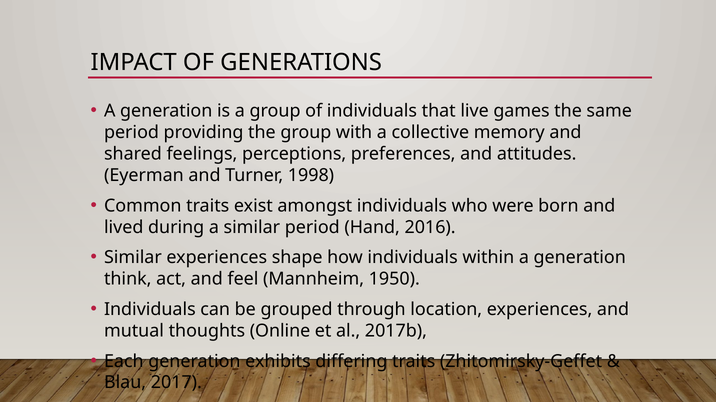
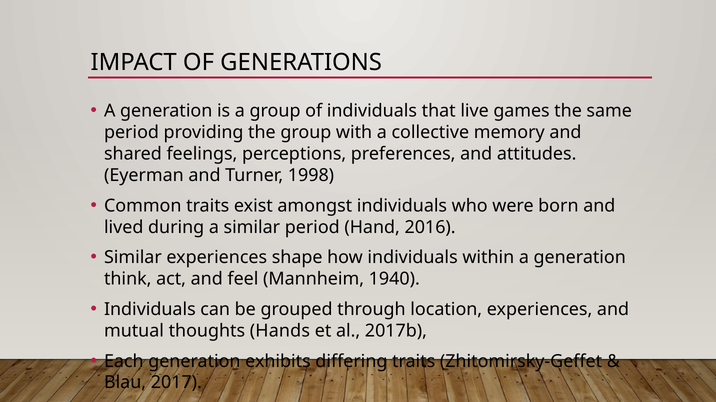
1950: 1950 -> 1940
Online: Online -> Hands
